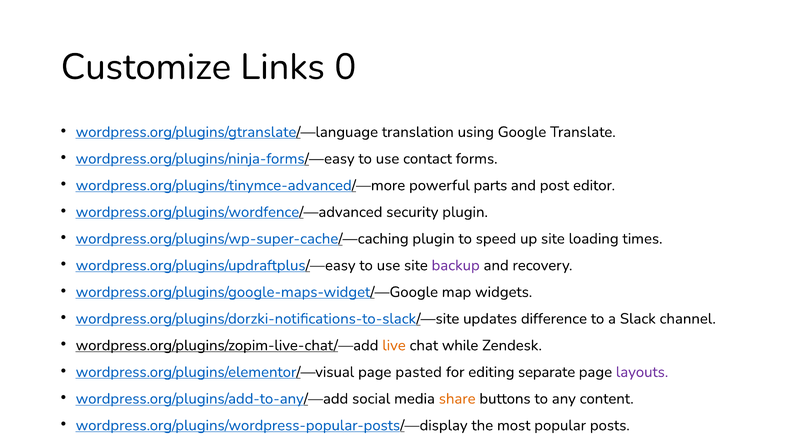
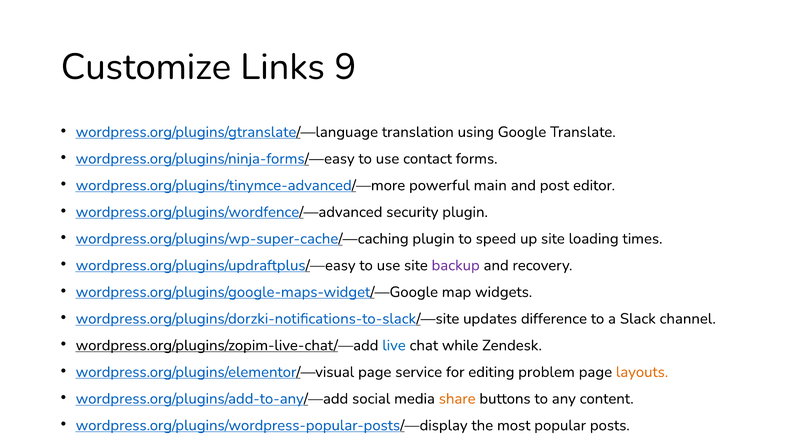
0: 0 -> 9
parts: parts -> main
live colour: orange -> blue
pasted: pasted -> service
separate: separate -> problem
layouts colour: purple -> orange
